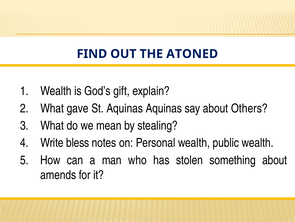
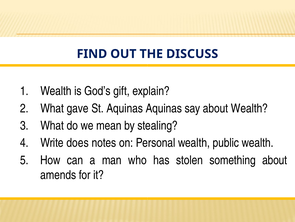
ATONED: ATONED -> DISCUSS
about Others: Others -> Wealth
bless: bless -> does
